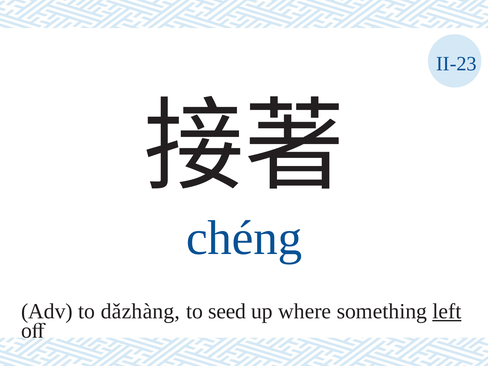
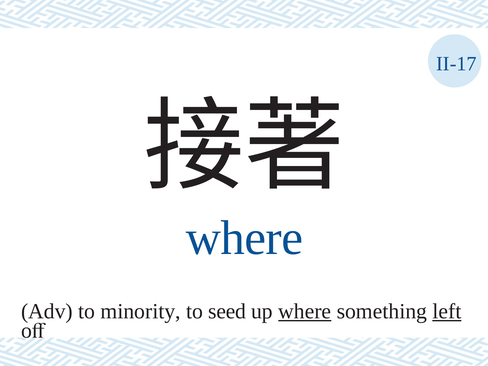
II-23: II-23 -> II-17
chéng at (244, 238): chéng -> where
dǎzhàng: dǎzhàng -> minority
where at (305, 311) underline: none -> present
